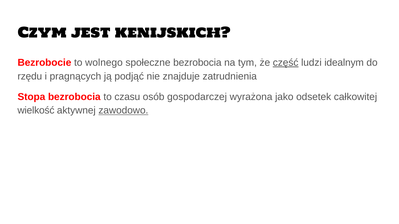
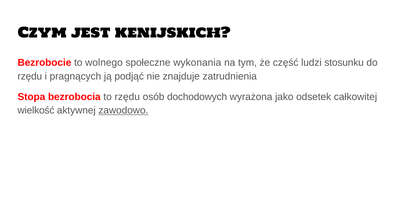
społeczne bezrobocia: bezrobocia -> wykonania
część underline: present -> none
idealnym: idealnym -> stosunku
to czasu: czasu -> rzędu
gospodarczej: gospodarczej -> dochodowych
